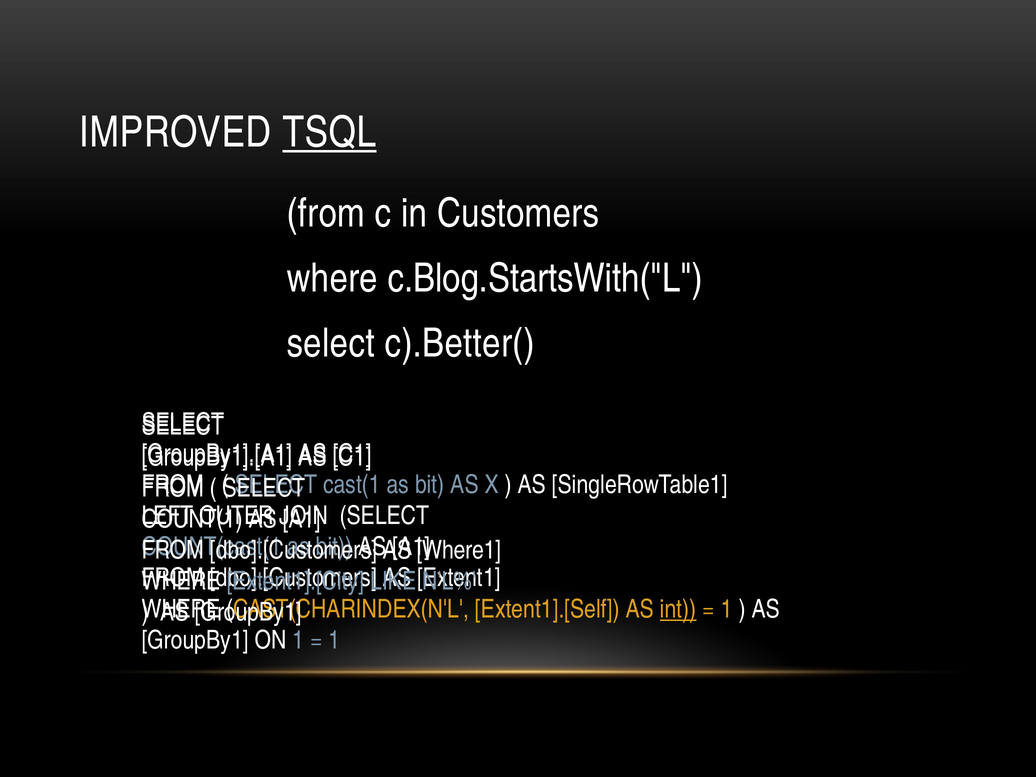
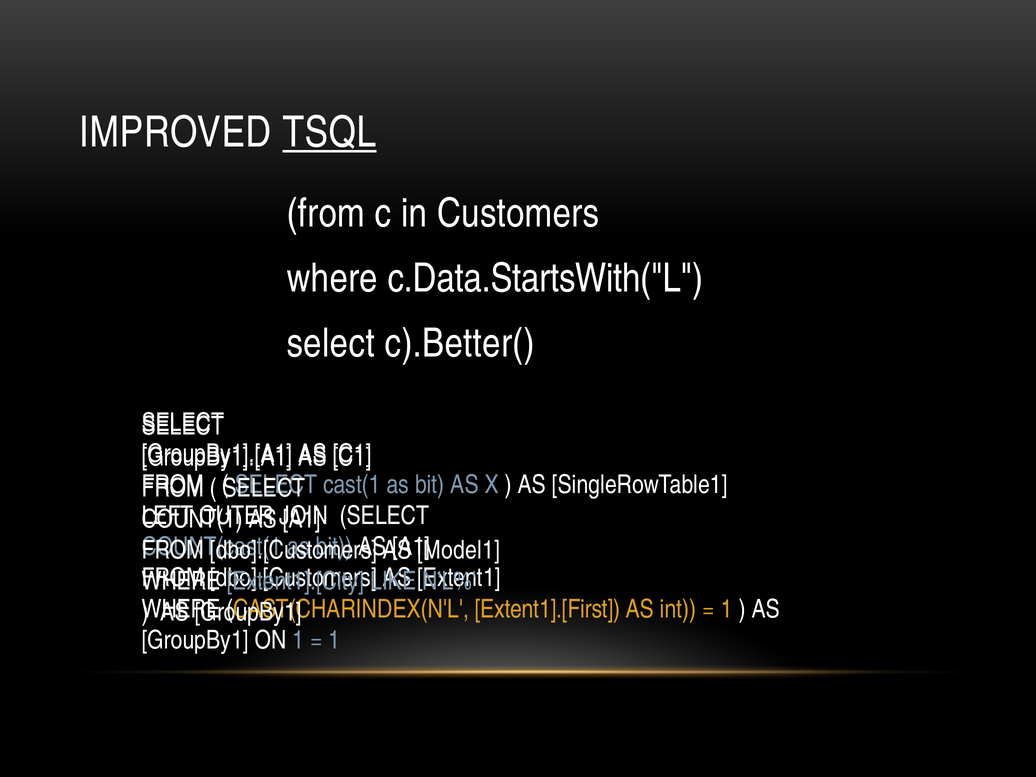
c.Blog.StartsWith("L: c.Blog.StartsWith("L -> c.Data.StartsWith("L
Where1: Where1 -> Model1
Extent1].[Self: Extent1].[Self -> Extent1].[First
int underline: present -> none
